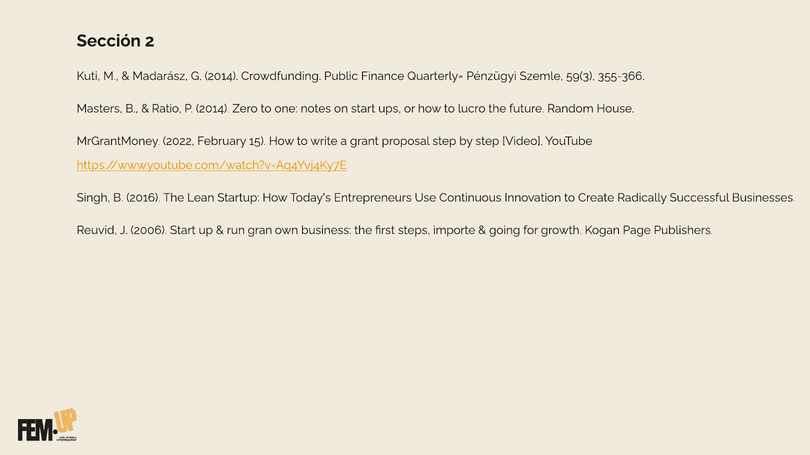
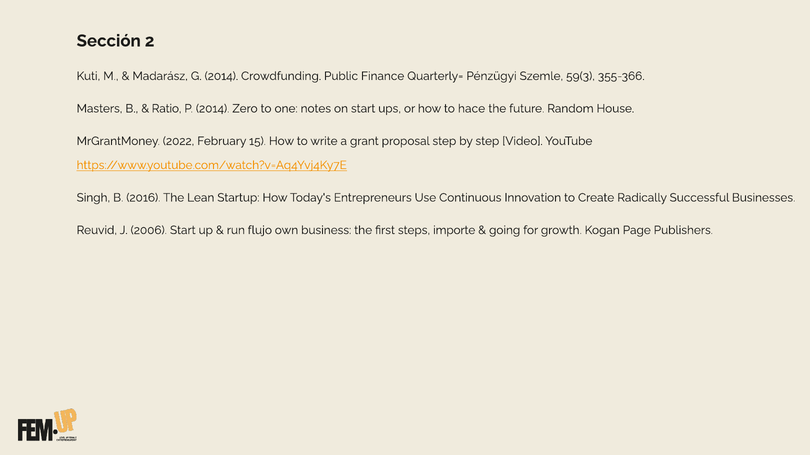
lucro: lucro -> hace
gran: gran -> flujo
